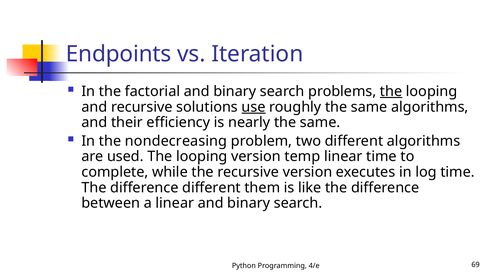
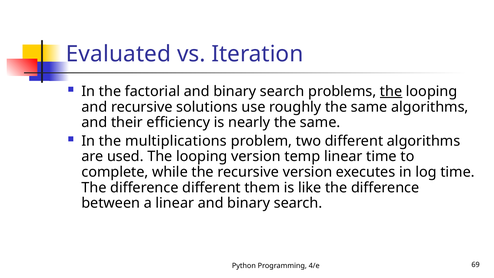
Endpoints: Endpoints -> Evaluated
use underline: present -> none
nondecreasing: nondecreasing -> multiplications
